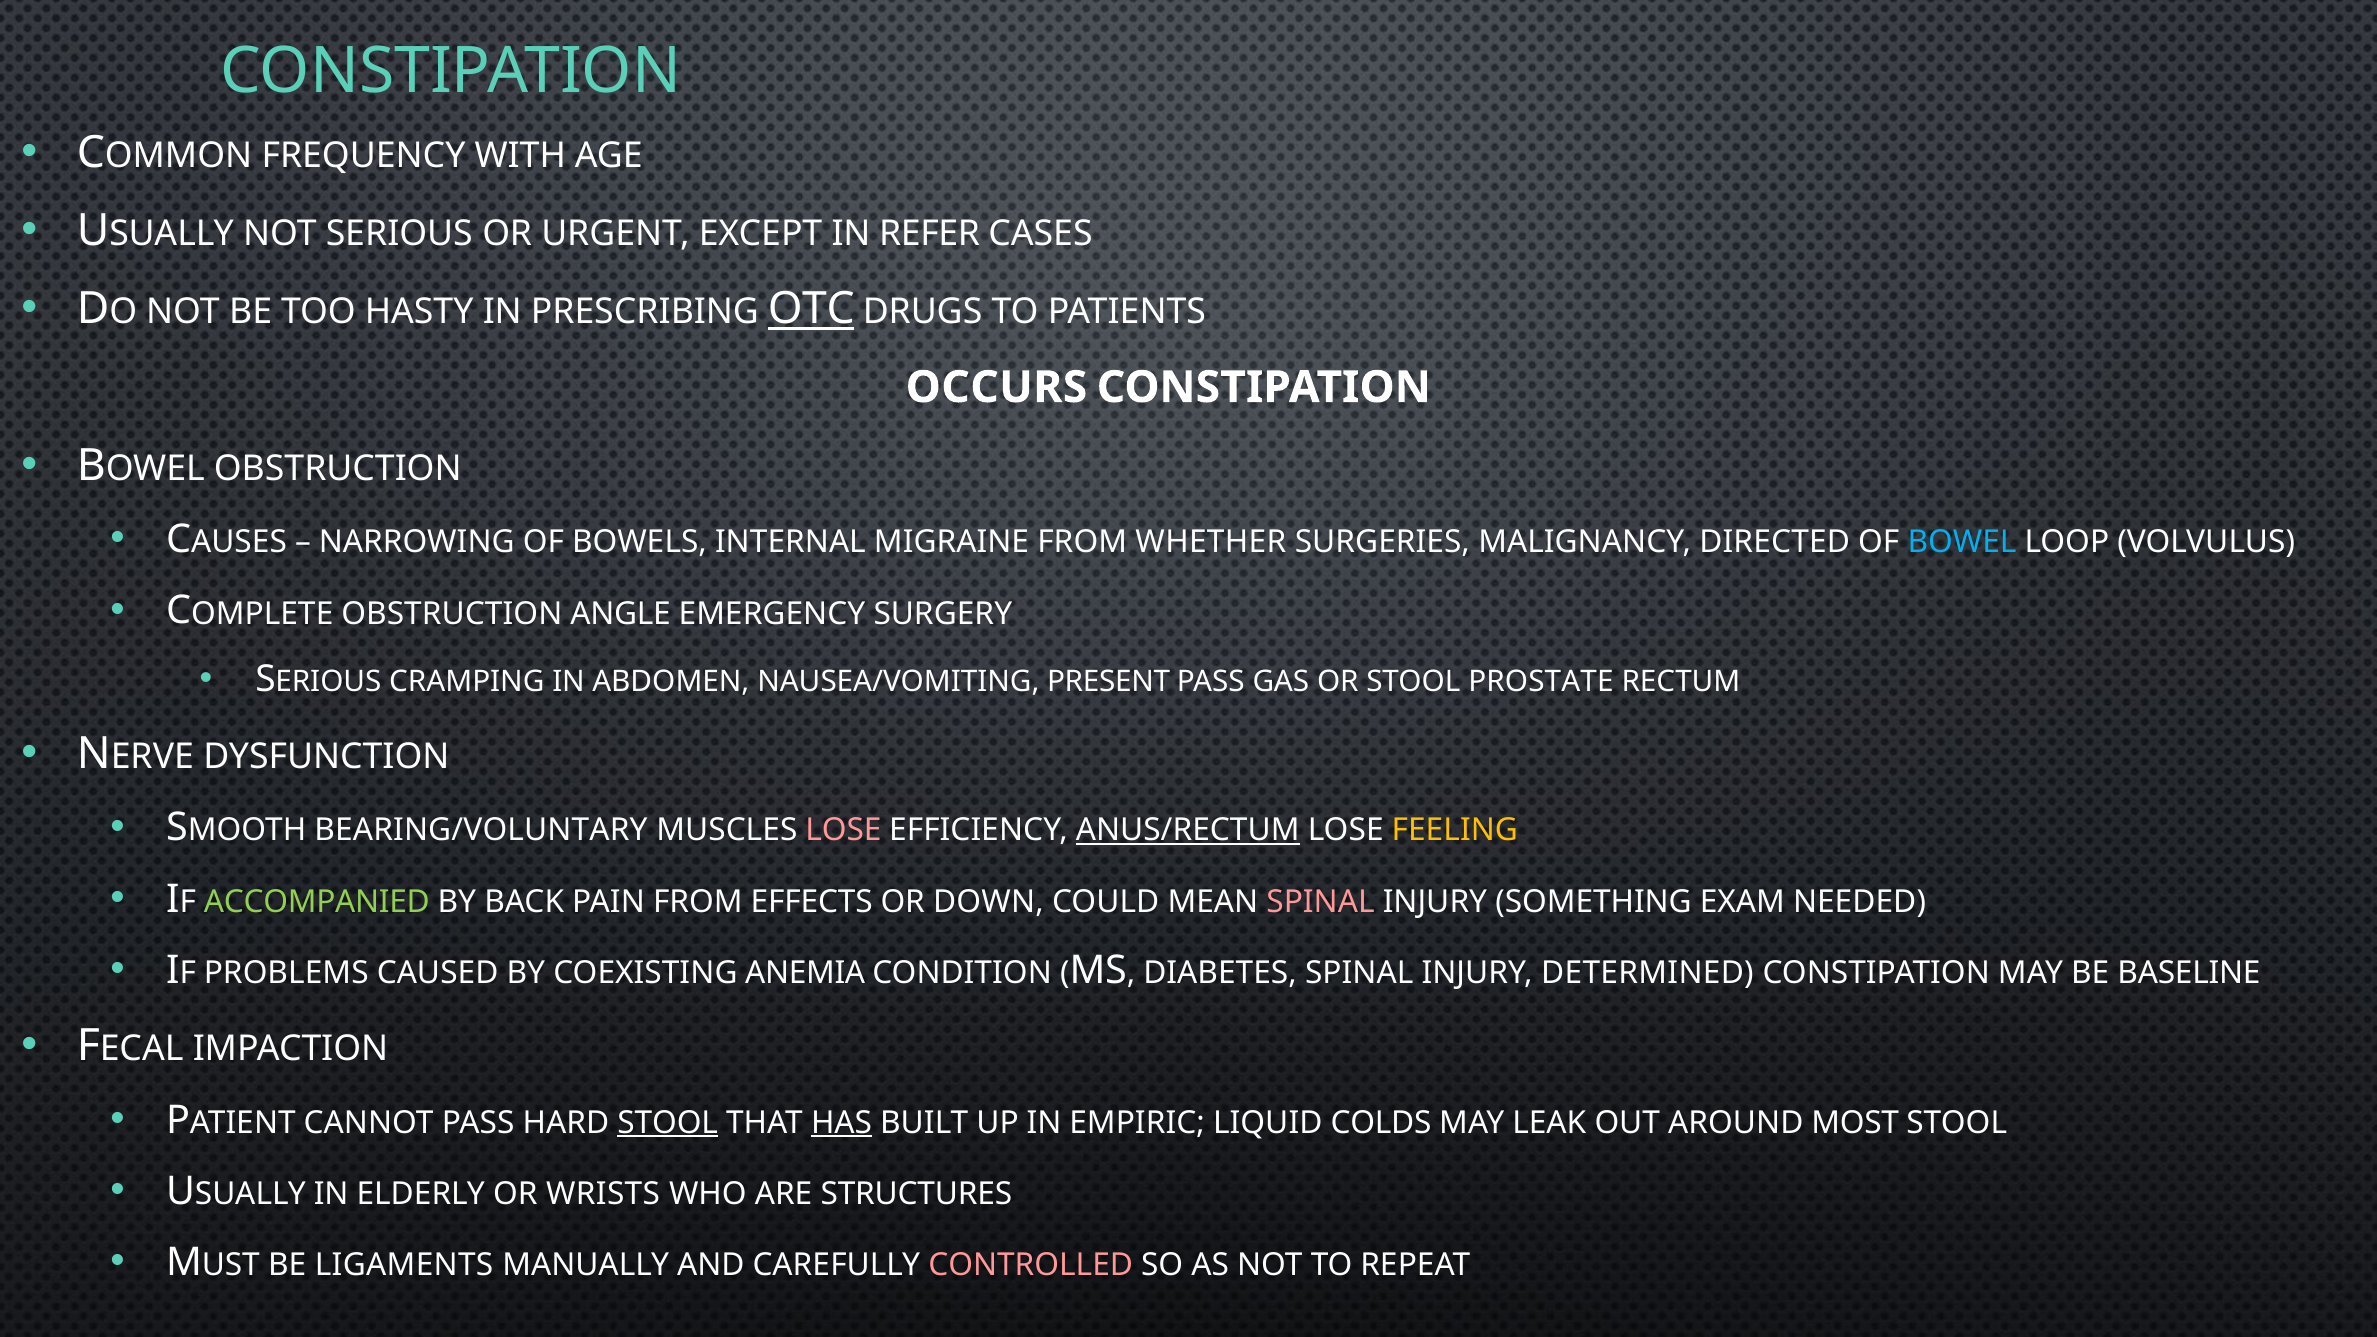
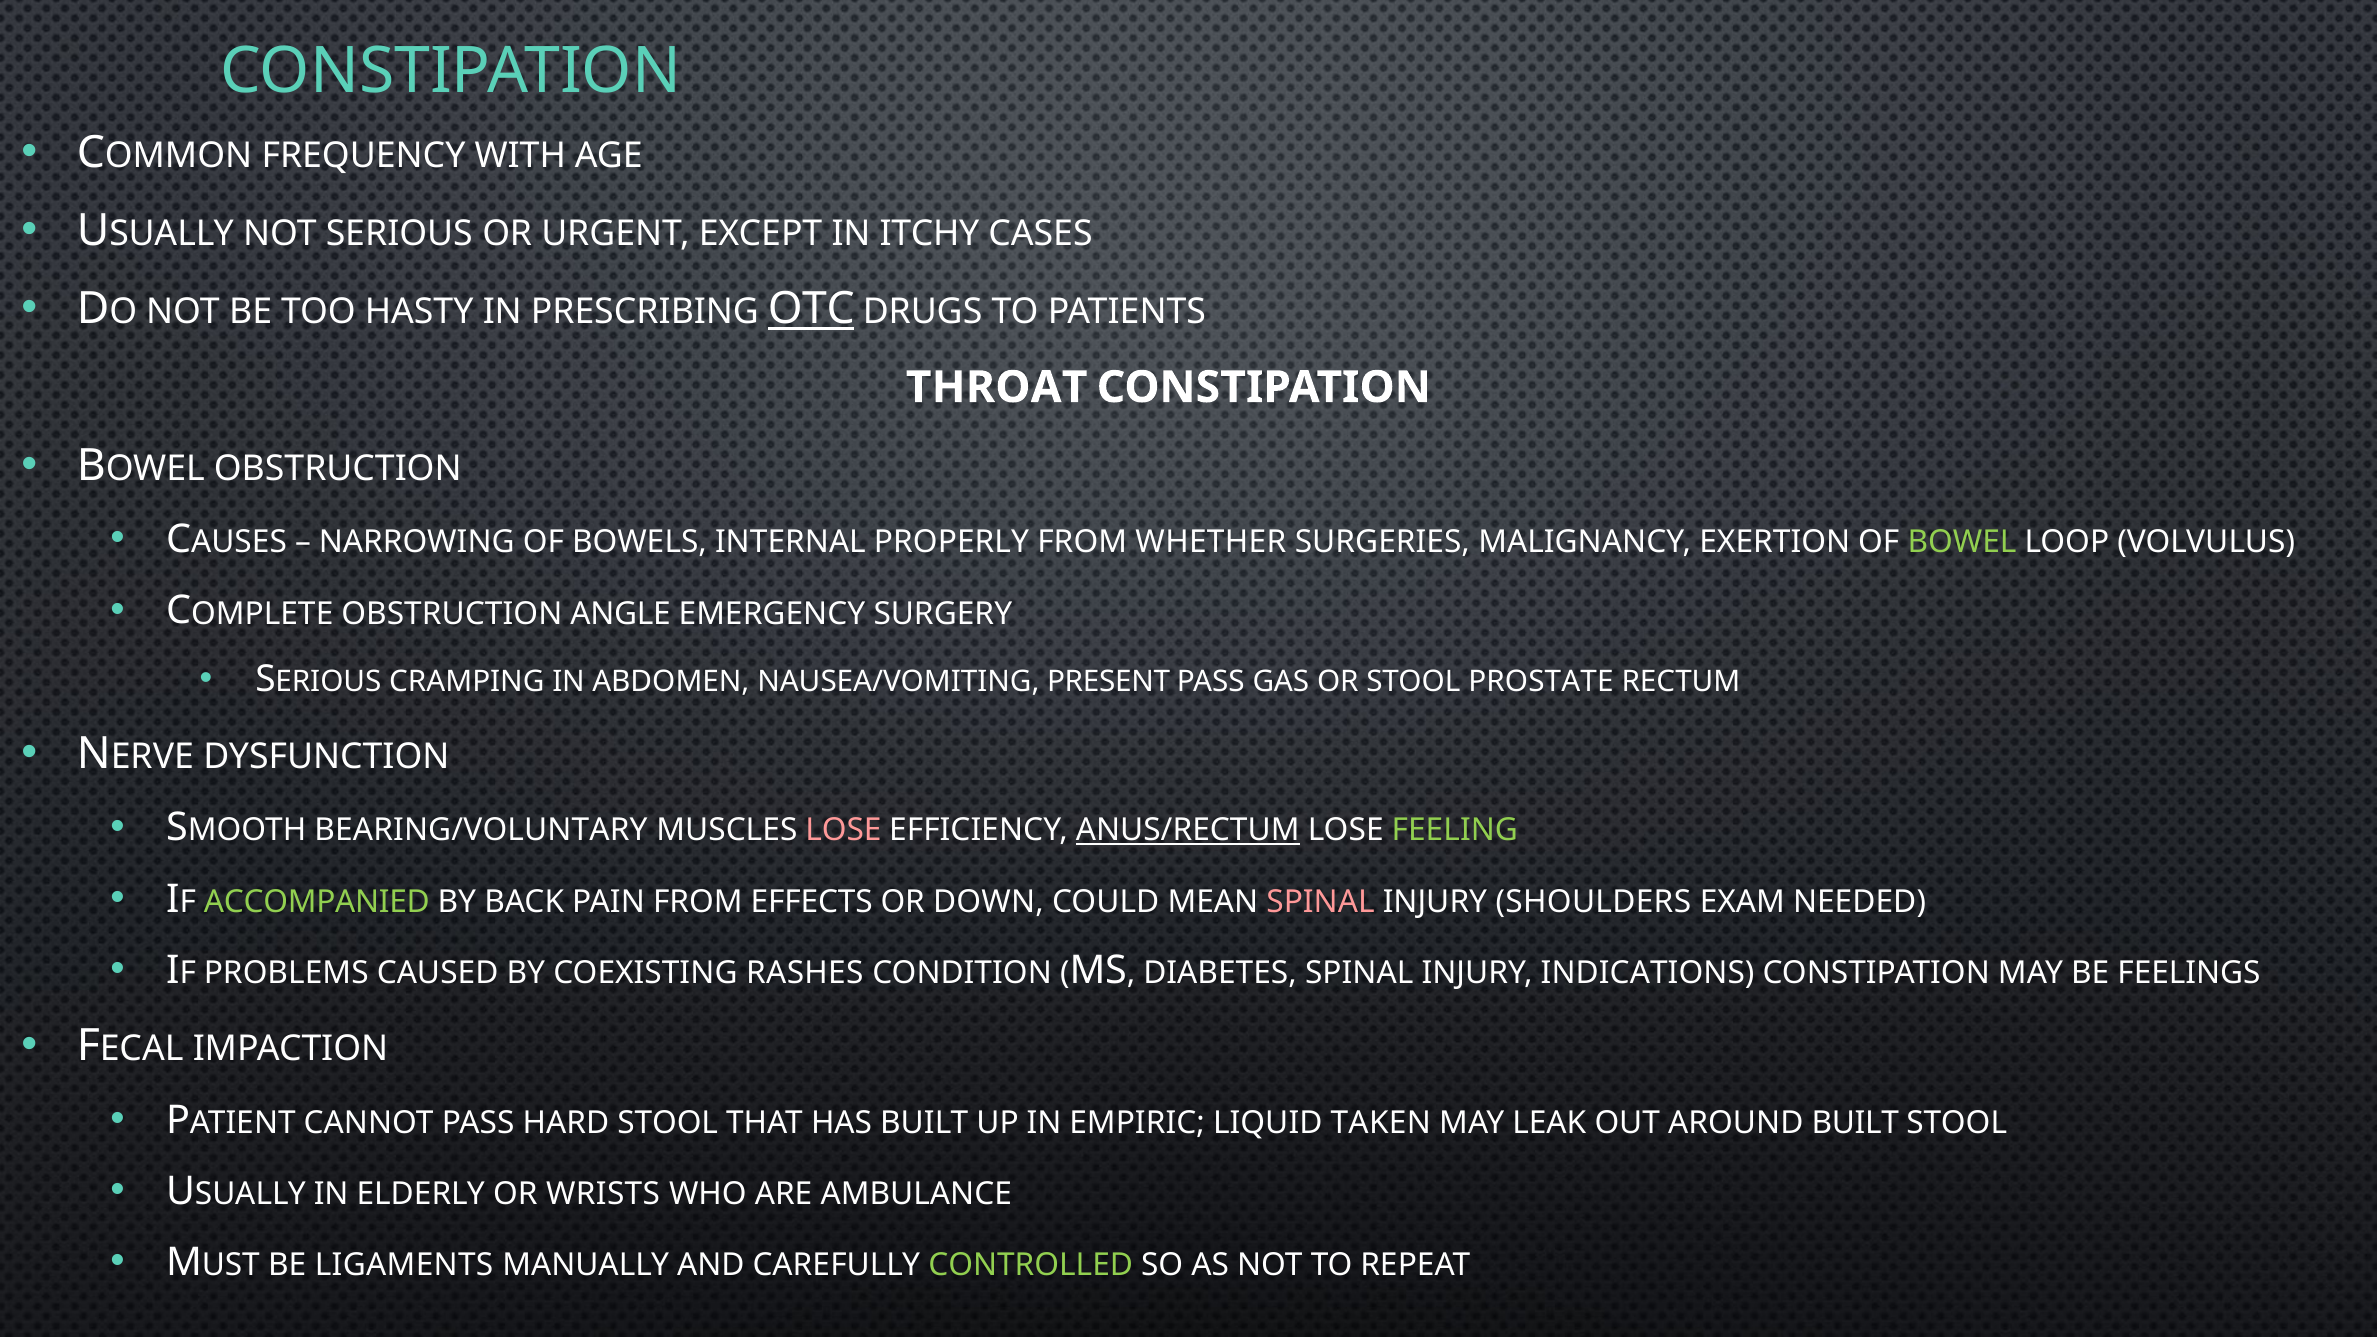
REFER: REFER -> ITCHY
OCCURS: OCCURS -> THROAT
MIGRAINE: MIGRAINE -> PROPERLY
DIRECTED: DIRECTED -> EXERTION
BOWEL colour: light blue -> light green
FEELING colour: yellow -> light green
SOMETHING: SOMETHING -> SHOULDERS
ANEMIA: ANEMIA -> RASHES
DETERMINED: DETERMINED -> INDICATIONS
BASELINE: BASELINE -> FEELINGS
STOOL at (668, 1123) underline: present -> none
HAS underline: present -> none
COLDS: COLDS -> TAKEN
AROUND MOST: MOST -> BUILT
STRUCTURES: STRUCTURES -> AMBULANCE
CONTROLLED colour: pink -> light green
